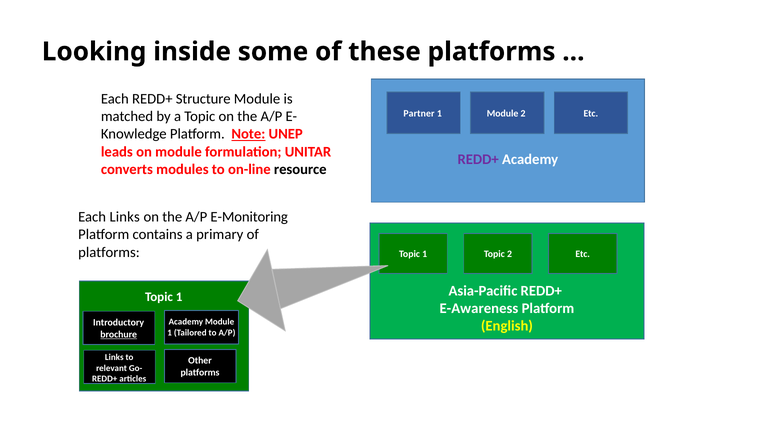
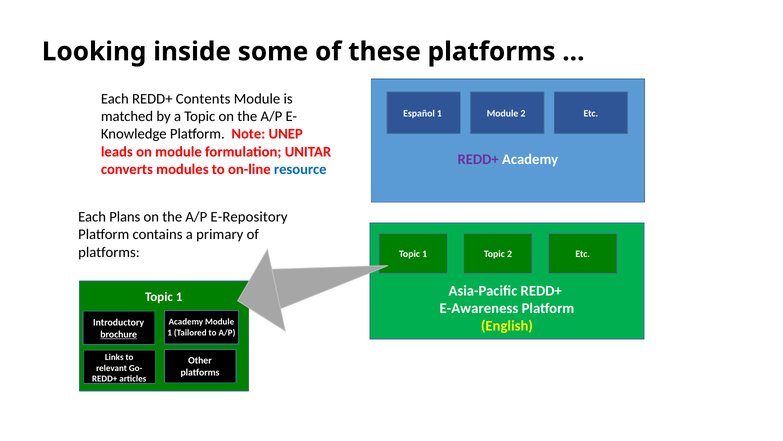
Structure: Structure -> Contents
Partner: Partner -> Español
Note underline: present -> none
resource colour: black -> blue
Each Links: Links -> Plans
E-Monitoring: E-Monitoring -> E-Repository
